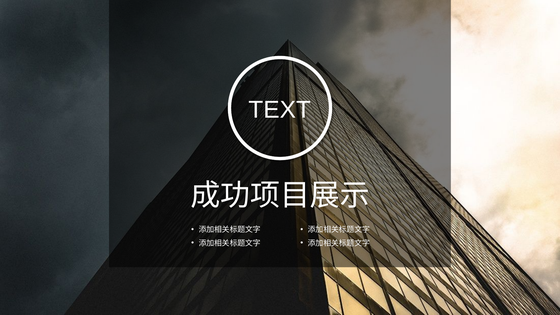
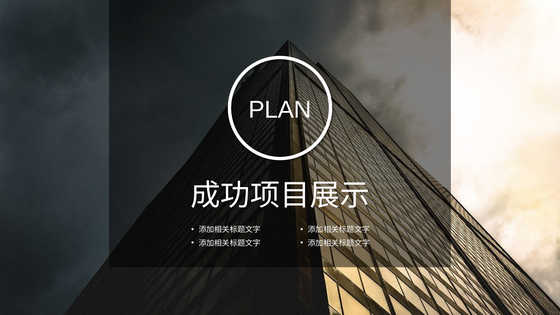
TEXT: TEXT -> PLAN
